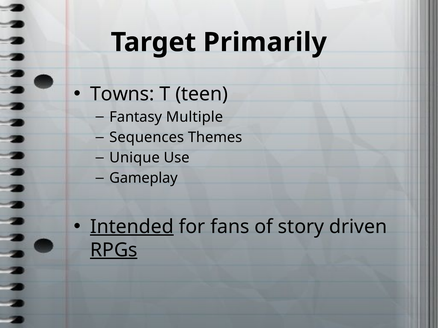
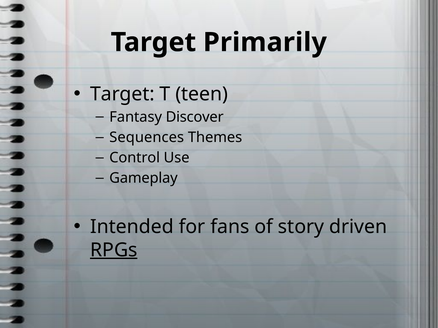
Towns at (122, 94): Towns -> Target
Multiple: Multiple -> Discover
Unique: Unique -> Control
Intended underline: present -> none
